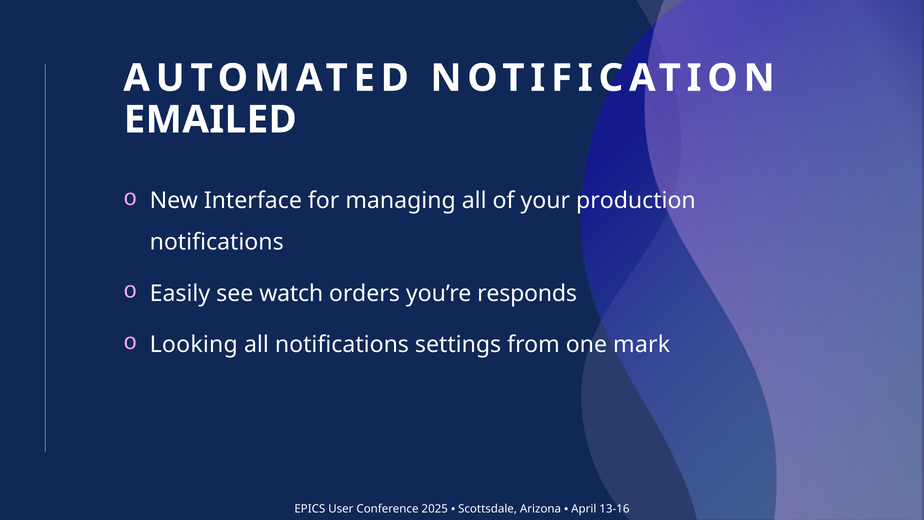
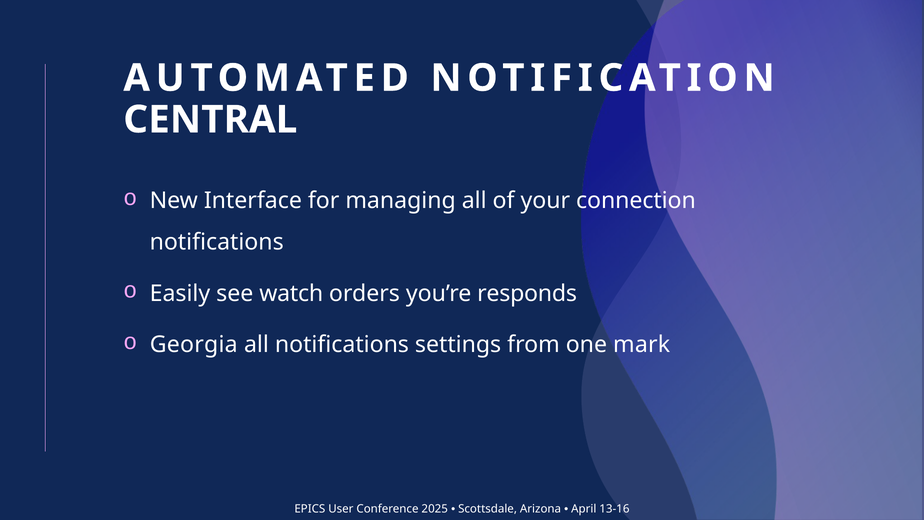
EMAILED: EMAILED -> CENTRAL
production: production -> connection
Looking: Looking -> Georgia
